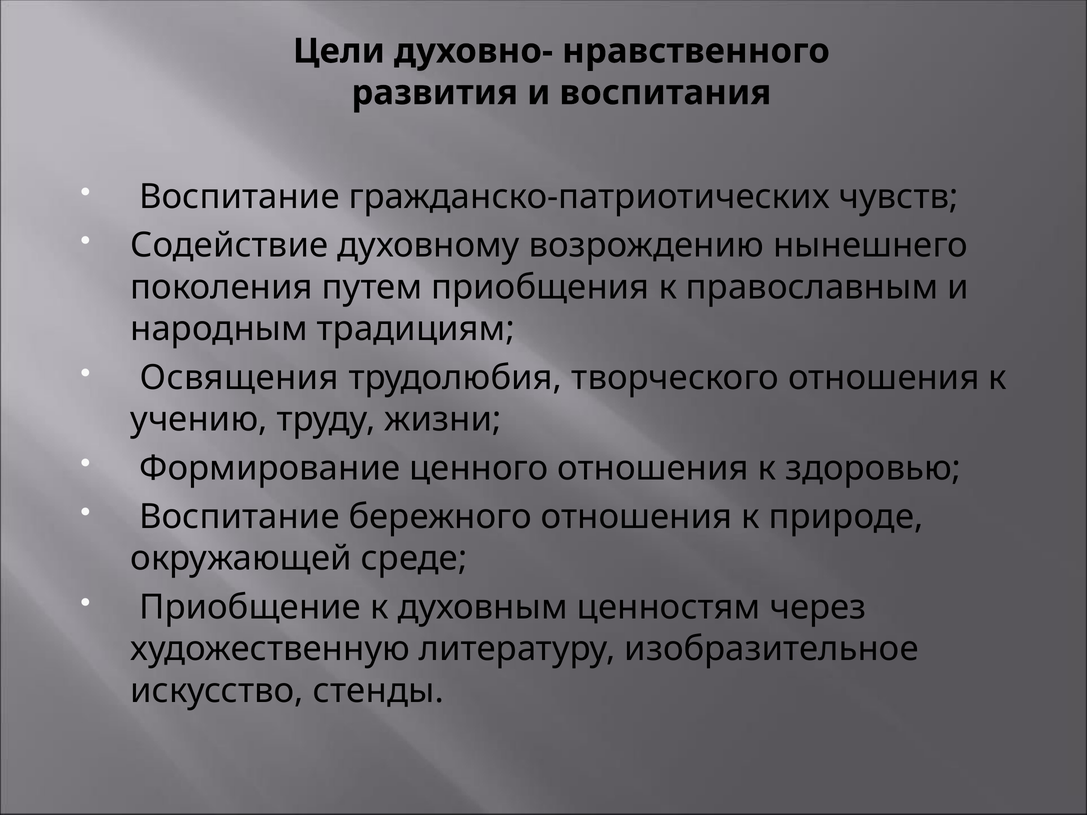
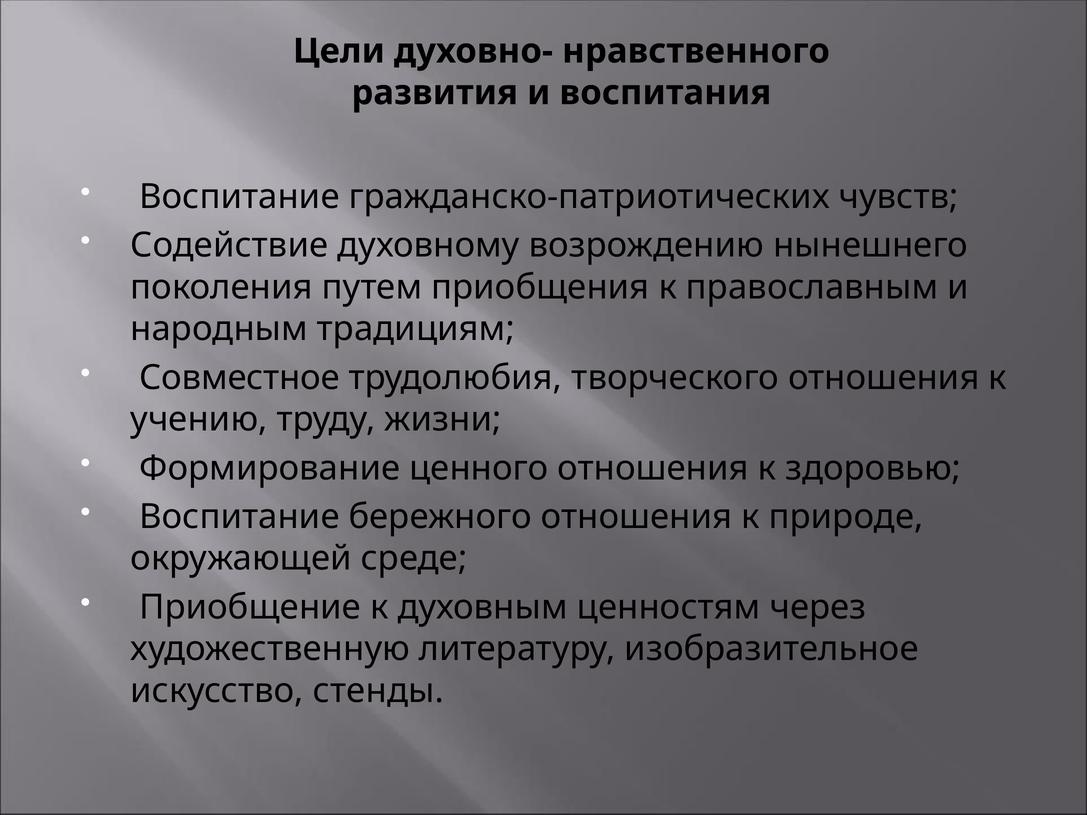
Освящения: Освящения -> Совместное
